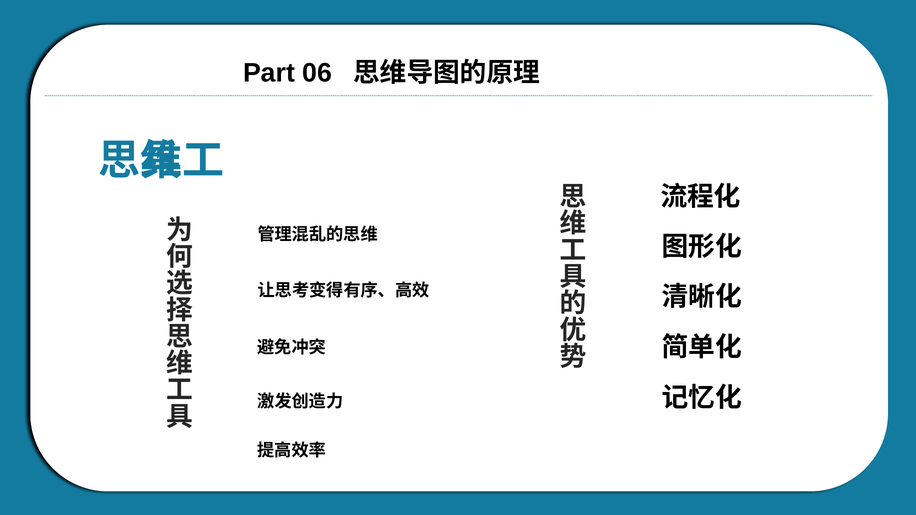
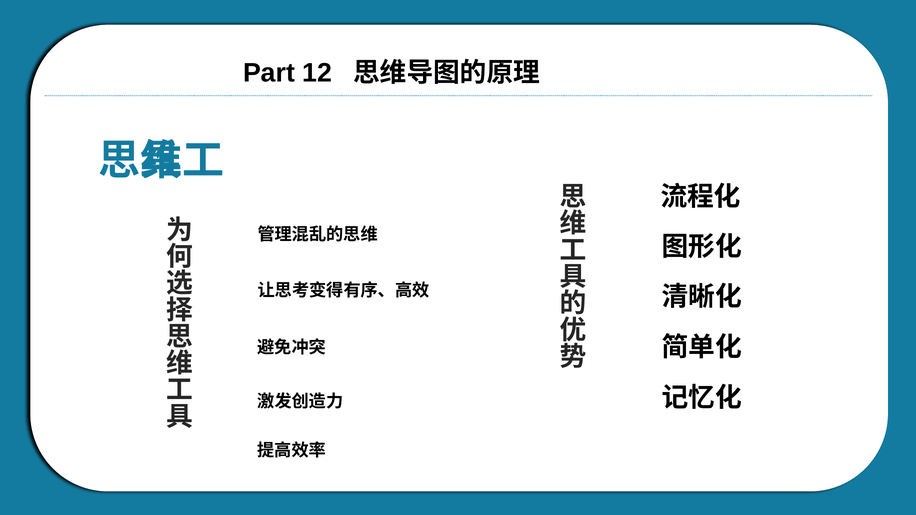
06: 06 -> 12
